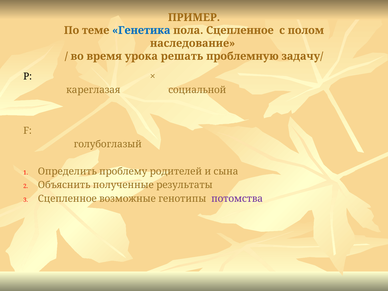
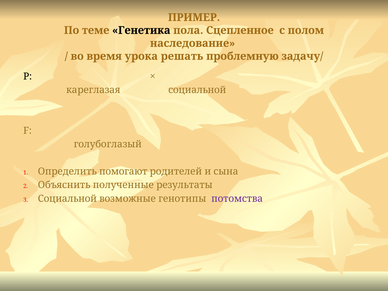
Генетика colour: blue -> black
проблему: проблему -> помогают
Сцепленное at (67, 199): Сцепленное -> Социальной
